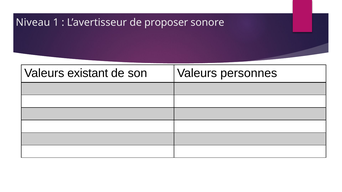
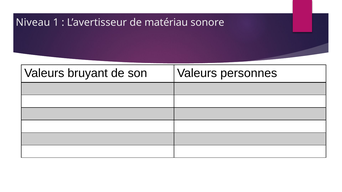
proposer: proposer -> matériau
existant: existant -> bruyant
